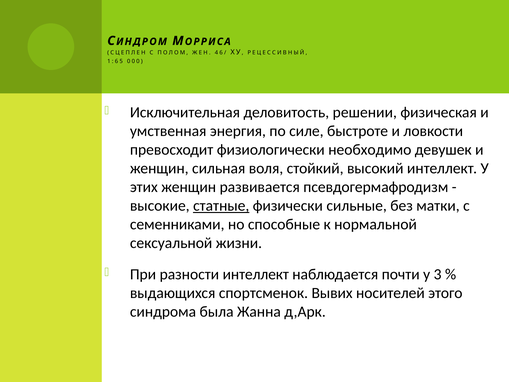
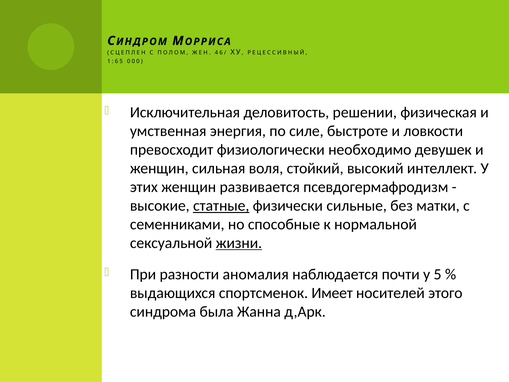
жизни underline: none -> present
разности интеллект: интеллект -> аномалия
3: 3 -> 5
Вывих: Вывих -> Имеет
